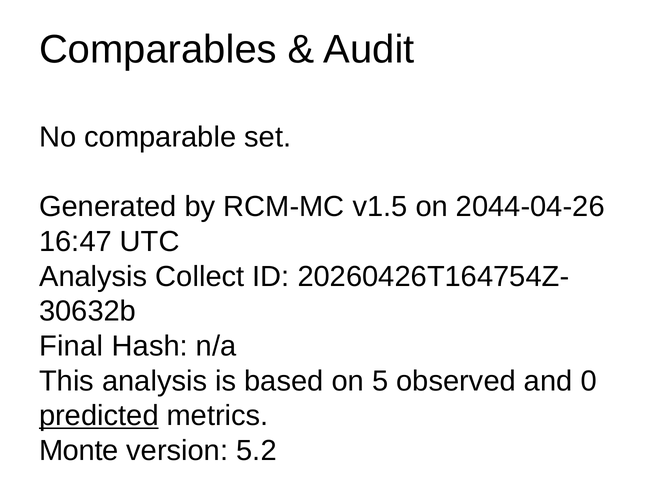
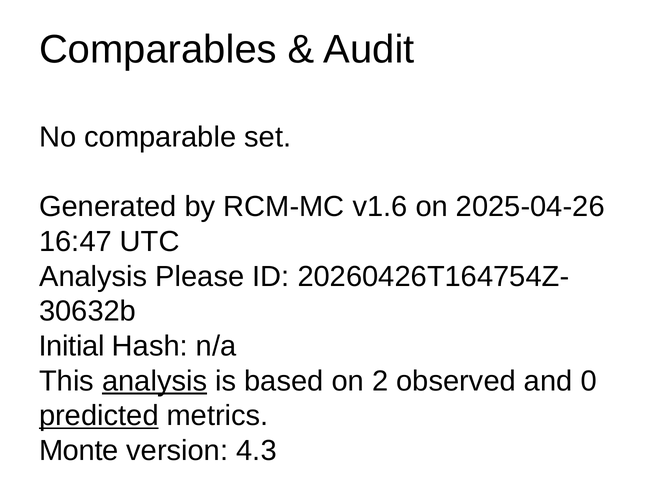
v1.5: v1.5 -> v1.6
2044-04-26: 2044-04-26 -> 2025-04-26
Collect: Collect -> Please
Final: Final -> Initial
analysis at (155, 381) underline: none -> present
5: 5 -> 2
5.2: 5.2 -> 4.3
